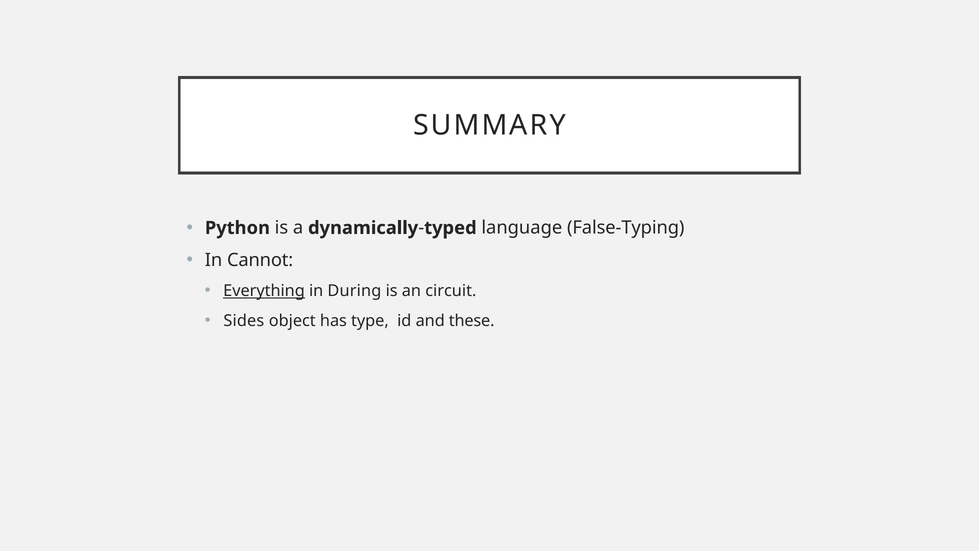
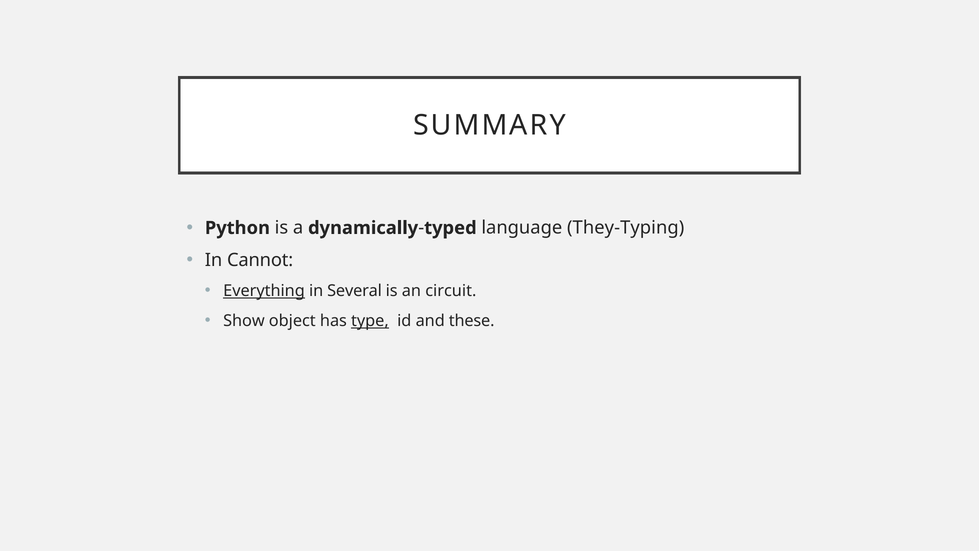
False-Typing: False-Typing -> They-Typing
During: During -> Several
Sides: Sides -> Show
type underline: none -> present
